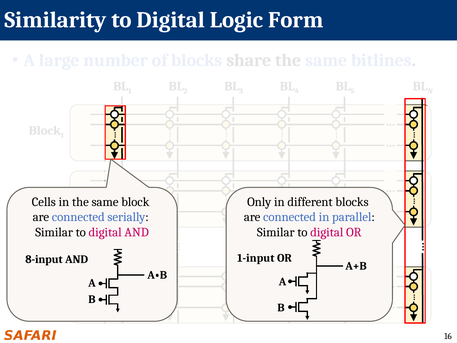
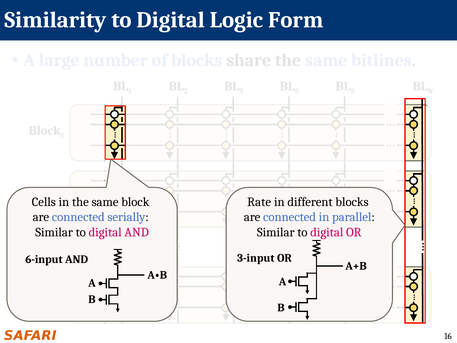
Only: Only -> Rate
1-input: 1-input -> 3-input
8-input: 8-input -> 6-input
